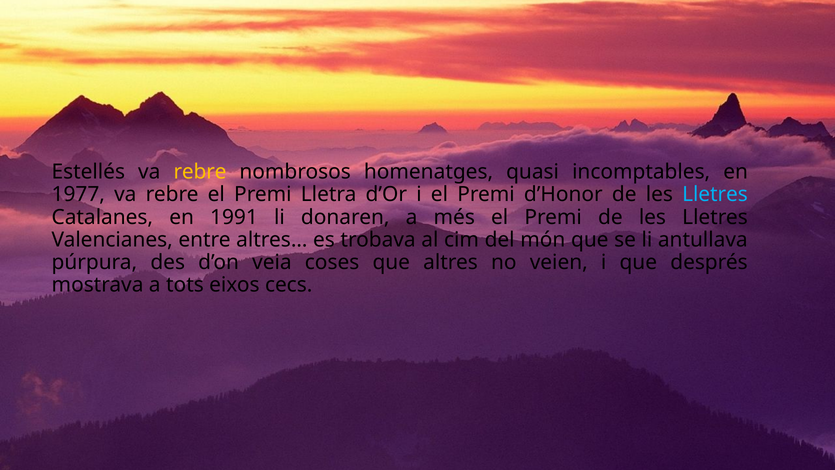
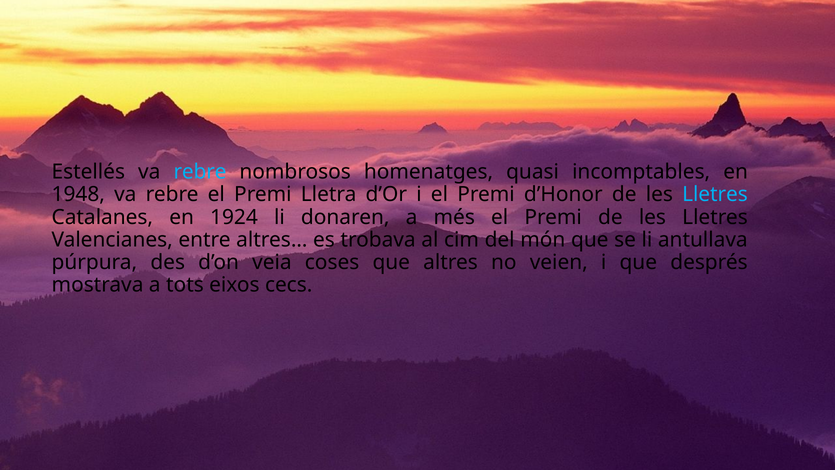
rebre at (200, 172) colour: yellow -> light blue
1977: 1977 -> 1948
1991: 1991 -> 1924
